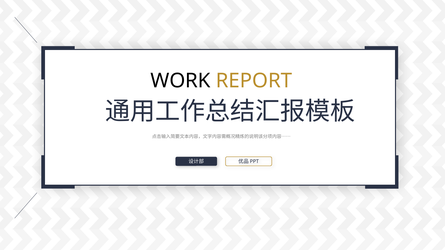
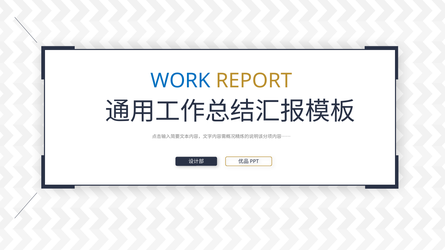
WORK colour: black -> blue
